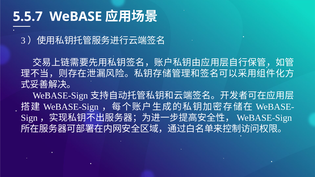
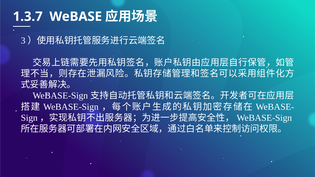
5.5.7: 5.5.7 -> 1.3.7
